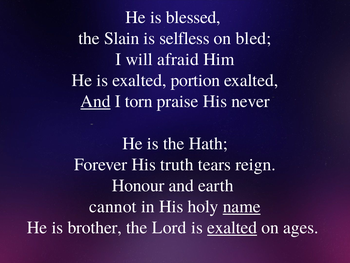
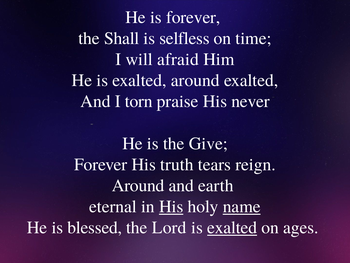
is blessed: blessed -> forever
Slain: Slain -> Shall
bled: bled -> time
exalted portion: portion -> around
And at (96, 101) underline: present -> none
Hath: Hath -> Give
Honour at (138, 185): Honour -> Around
cannot: cannot -> eternal
His at (171, 206) underline: none -> present
brother: brother -> blessed
